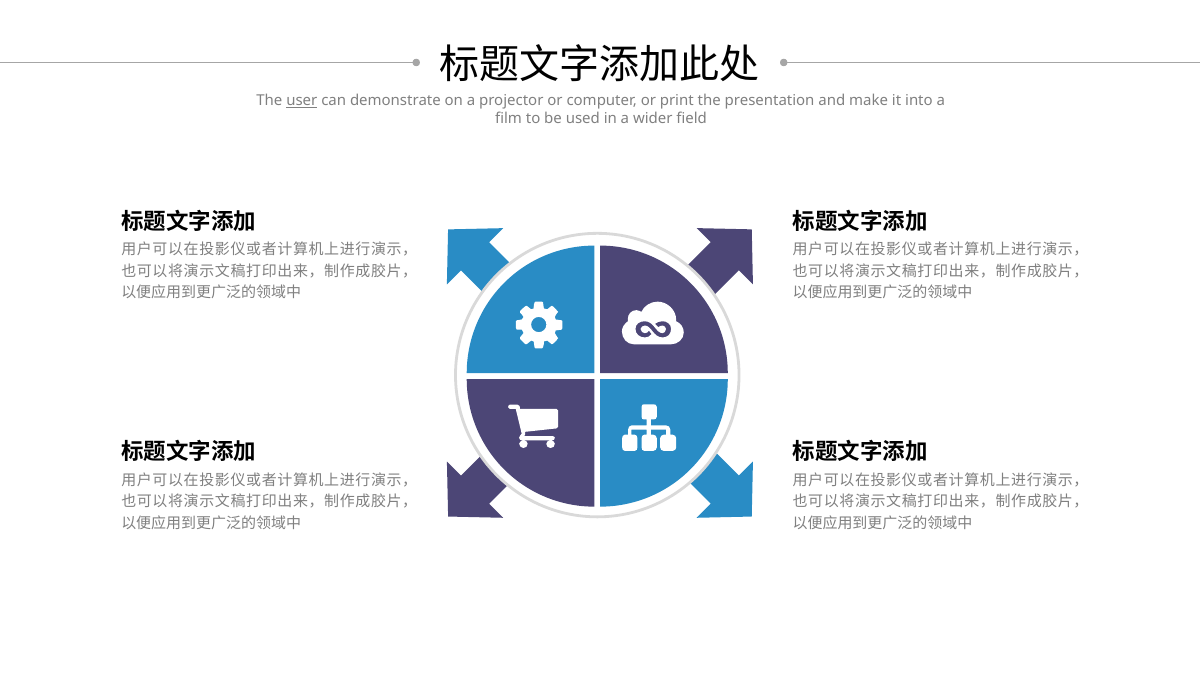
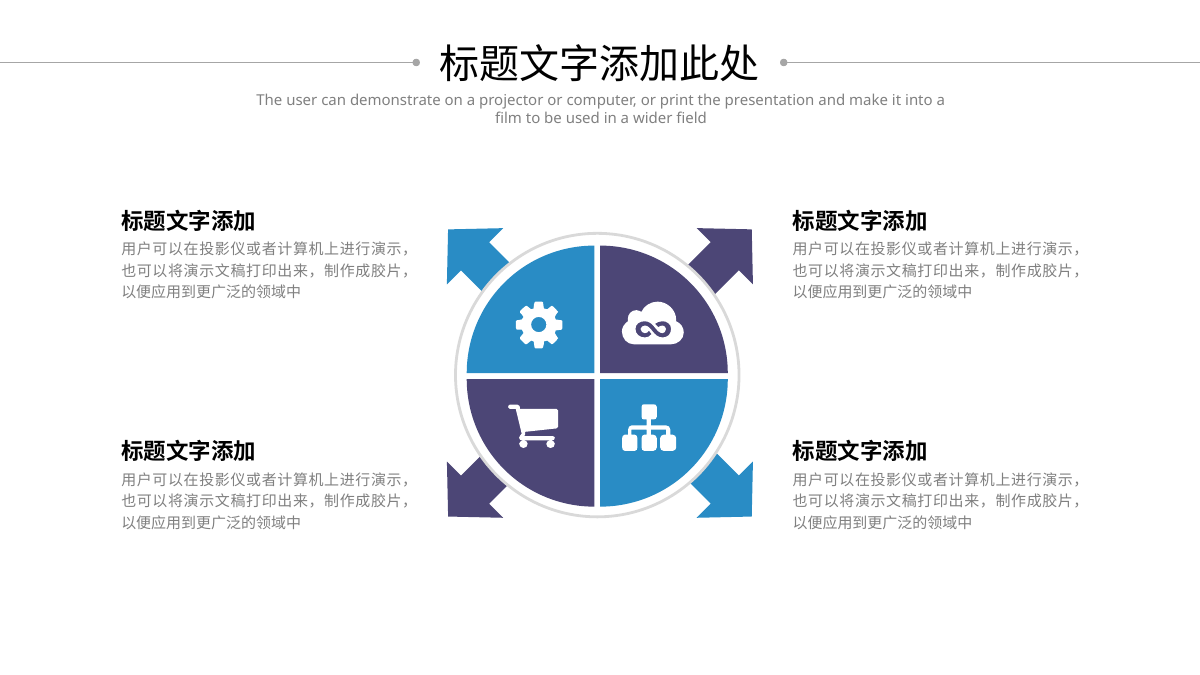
user underline: present -> none
